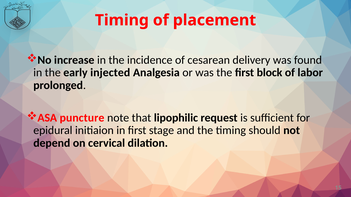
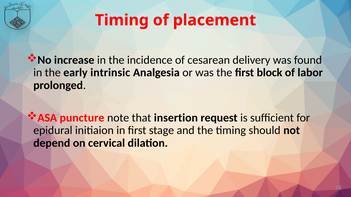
injected: injected -> intrinsic
lipophilic: lipophilic -> insertion
